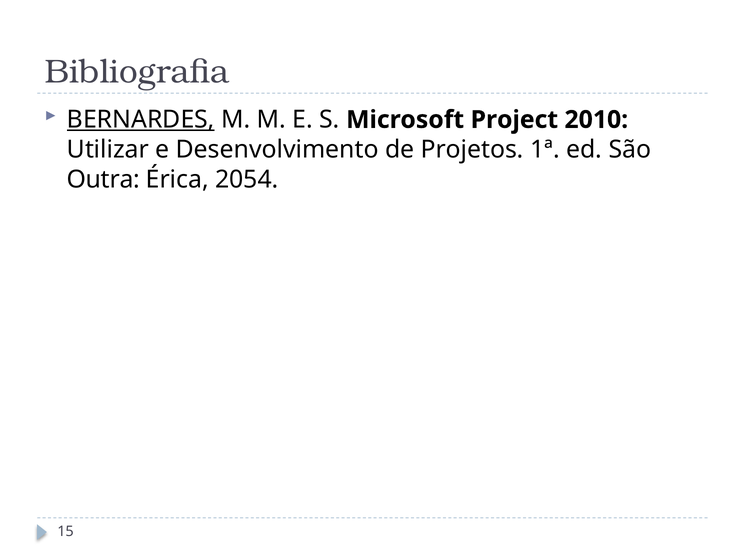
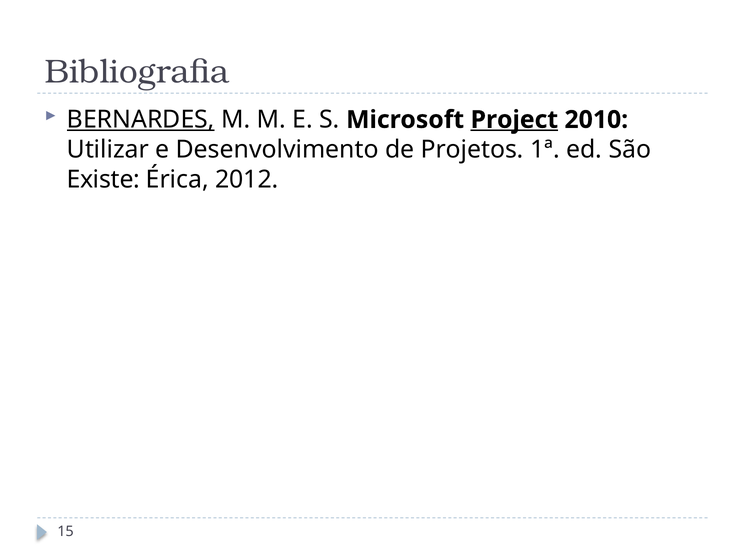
Project underline: none -> present
Outra: Outra -> Existe
2054: 2054 -> 2012
